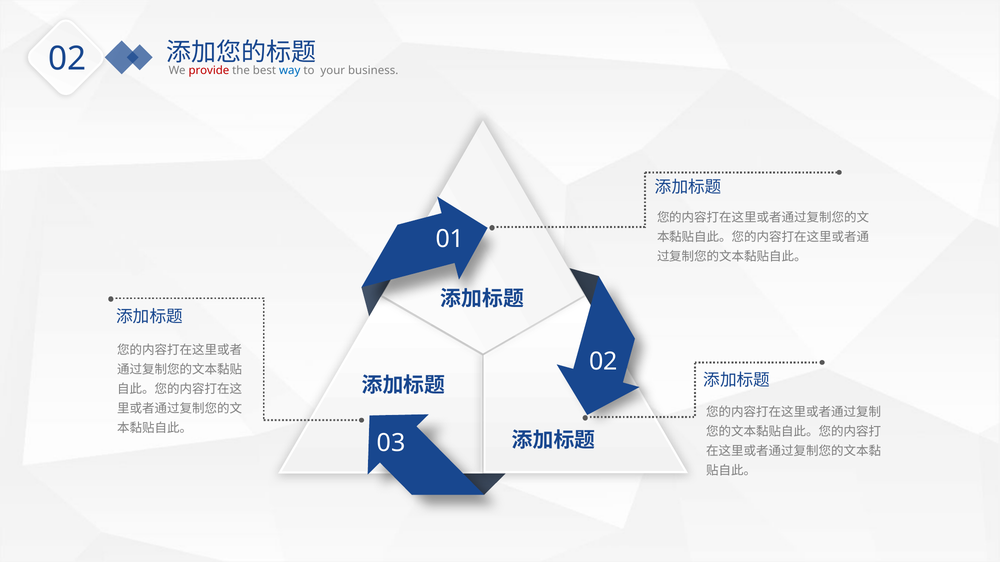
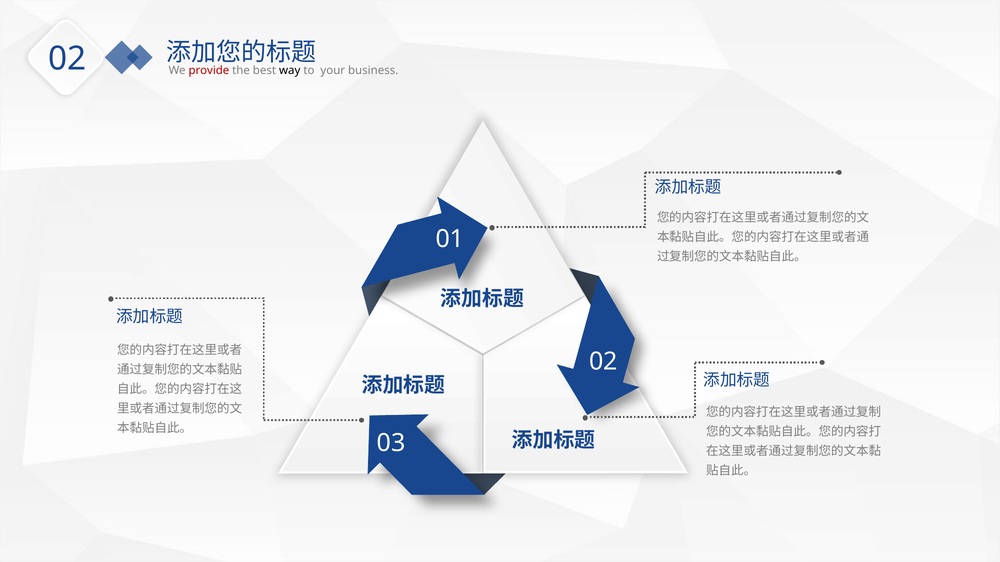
way colour: blue -> black
